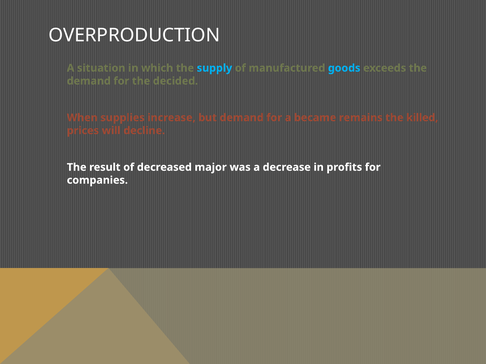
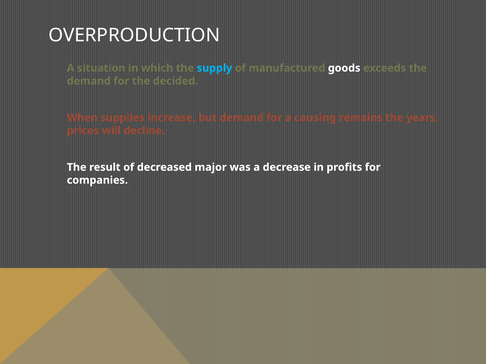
goods colour: light blue -> white
became: became -> causing
killed: killed -> years
